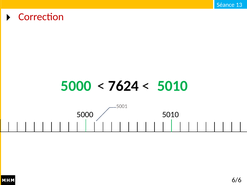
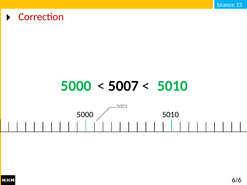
7624: 7624 -> 5007
